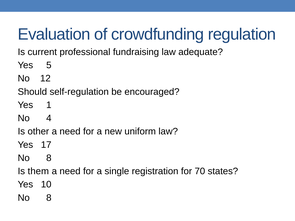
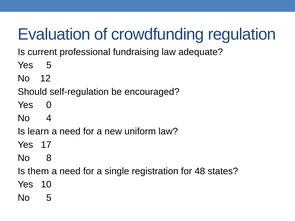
1: 1 -> 0
other: other -> learn
70: 70 -> 48
8 at (49, 198): 8 -> 5
